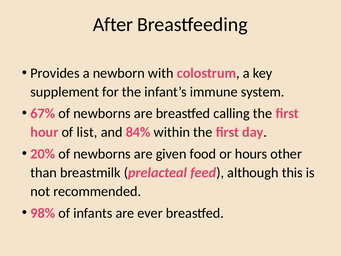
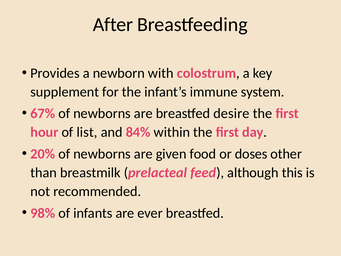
calling: calling -> desire
hours: hours -> doses
